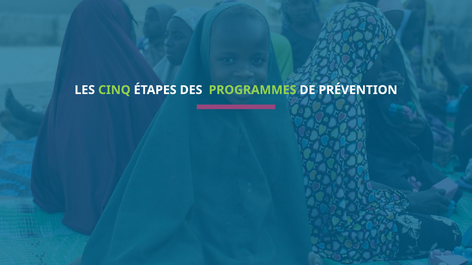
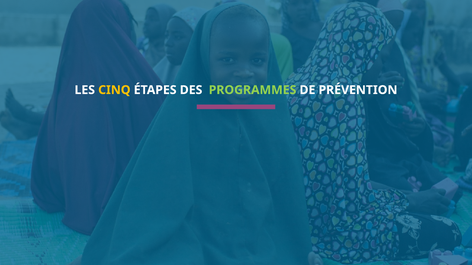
CINQ colour: light green -> yellow
